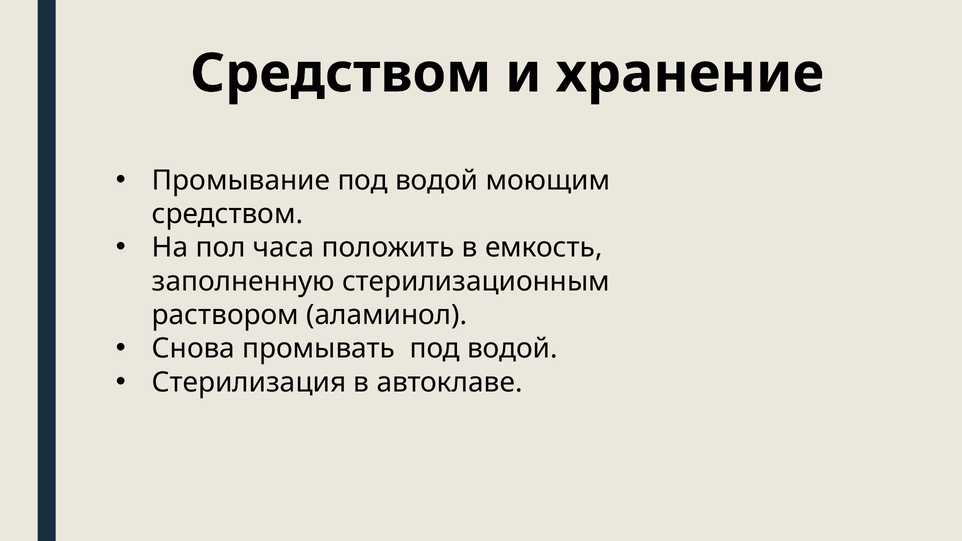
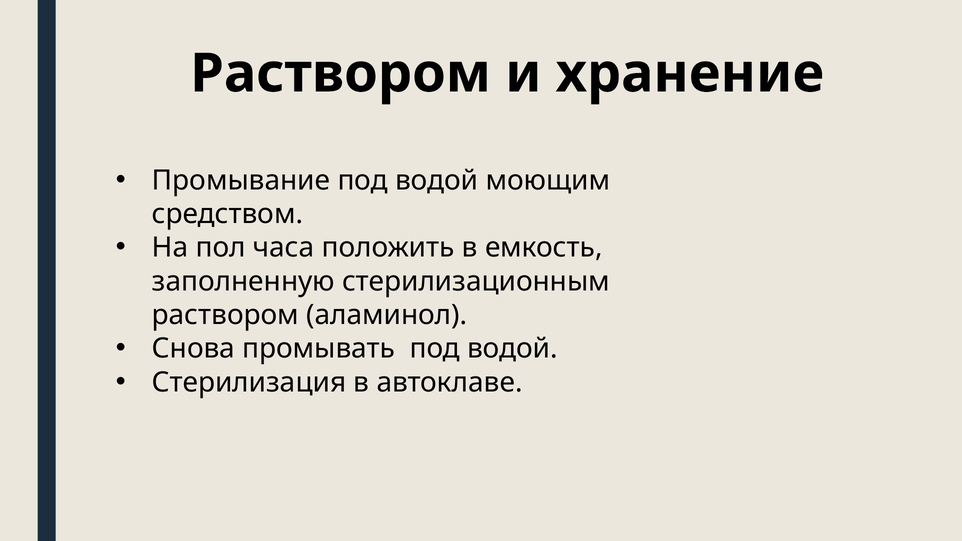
Средством at (341, 74): Средством -> Раствором
